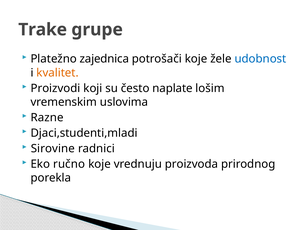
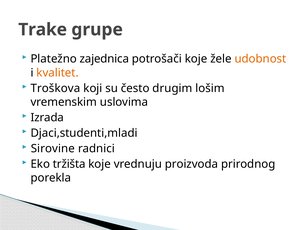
udobnost colour: blue -> orange
Proizvodi: Proizvodi -> Troškova
naplate: naplate -> drugim
Razne: Razne -> Izrada
ručno: ručno -> tržišta
